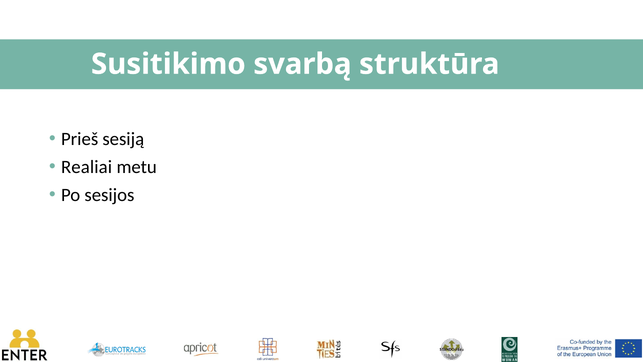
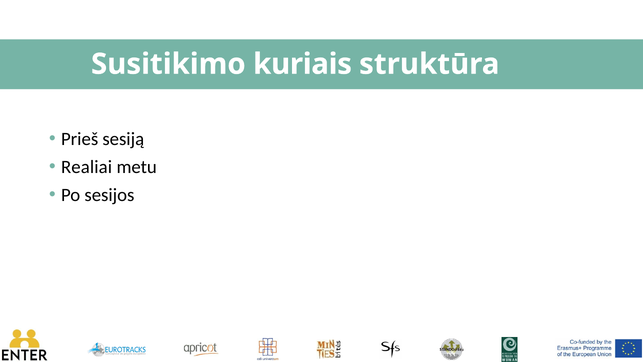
svarbą: svarbą -> kuriais
